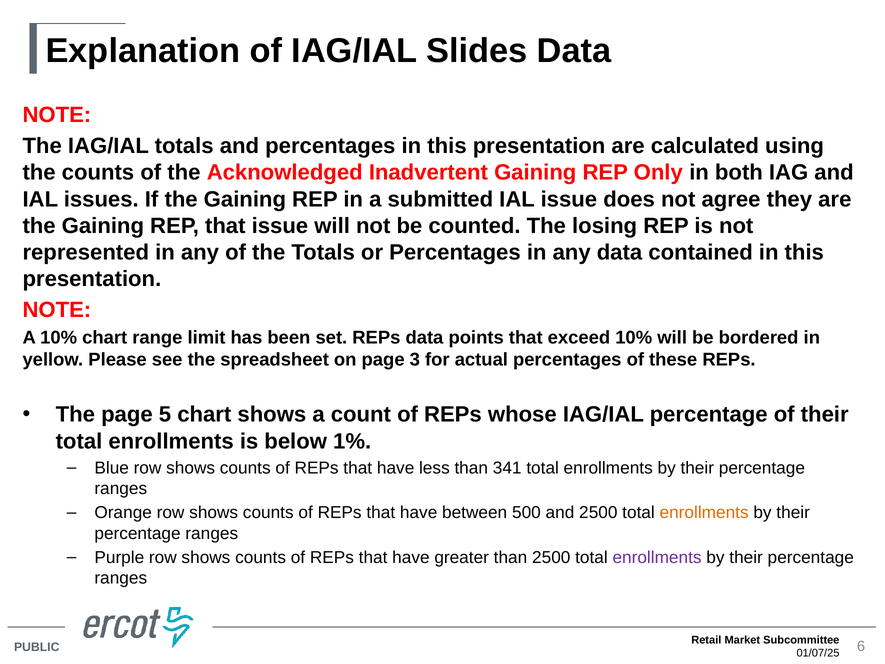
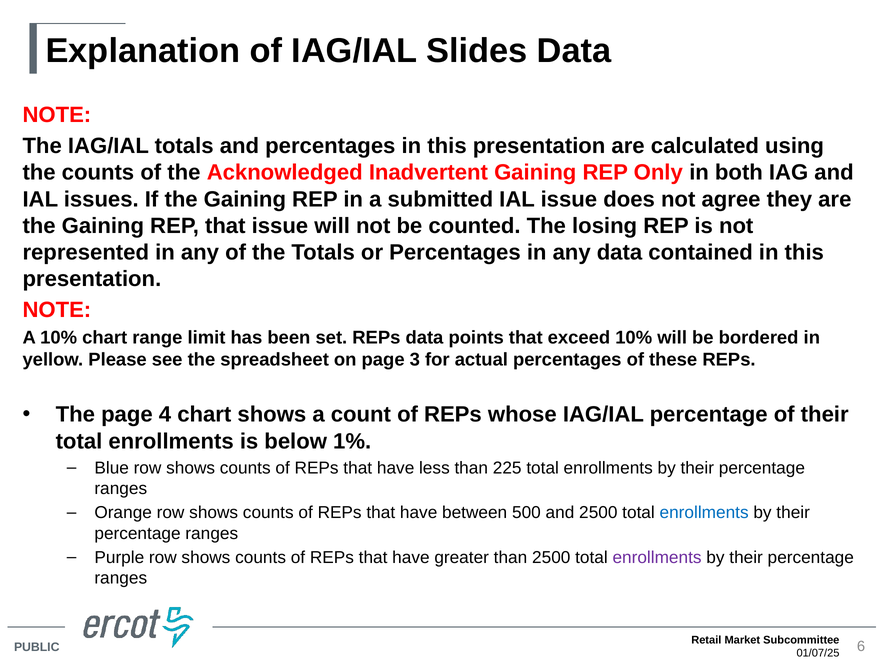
5: 5 -> 4
341: 341 -> 225
enrollments at (704, 513) colour: orange -> blue
